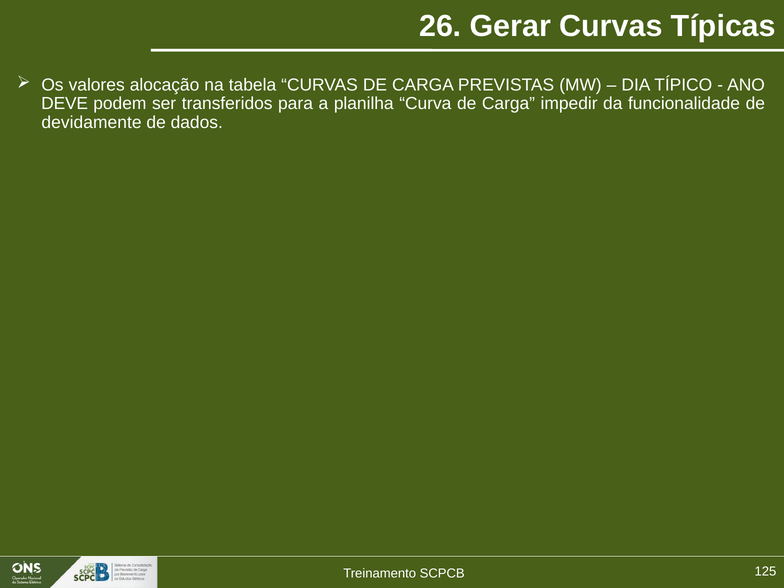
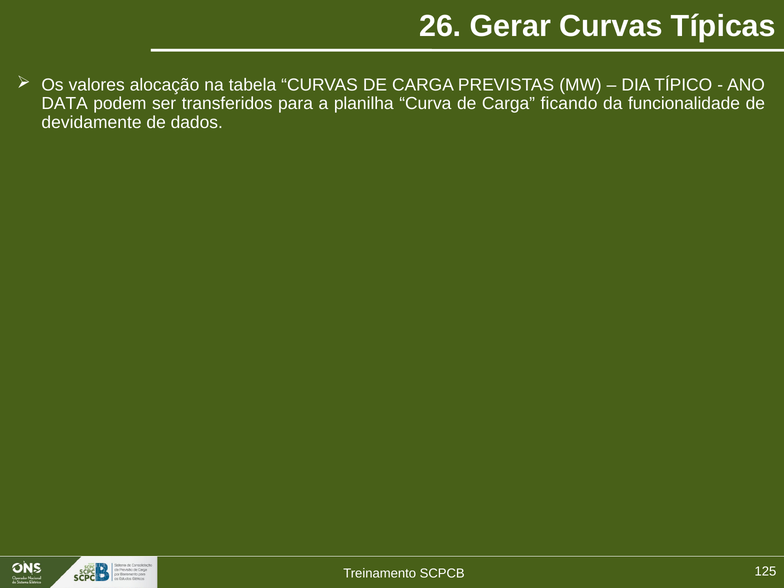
DEVE: DEVE -> DATA
impedir: impedir -> ficando
